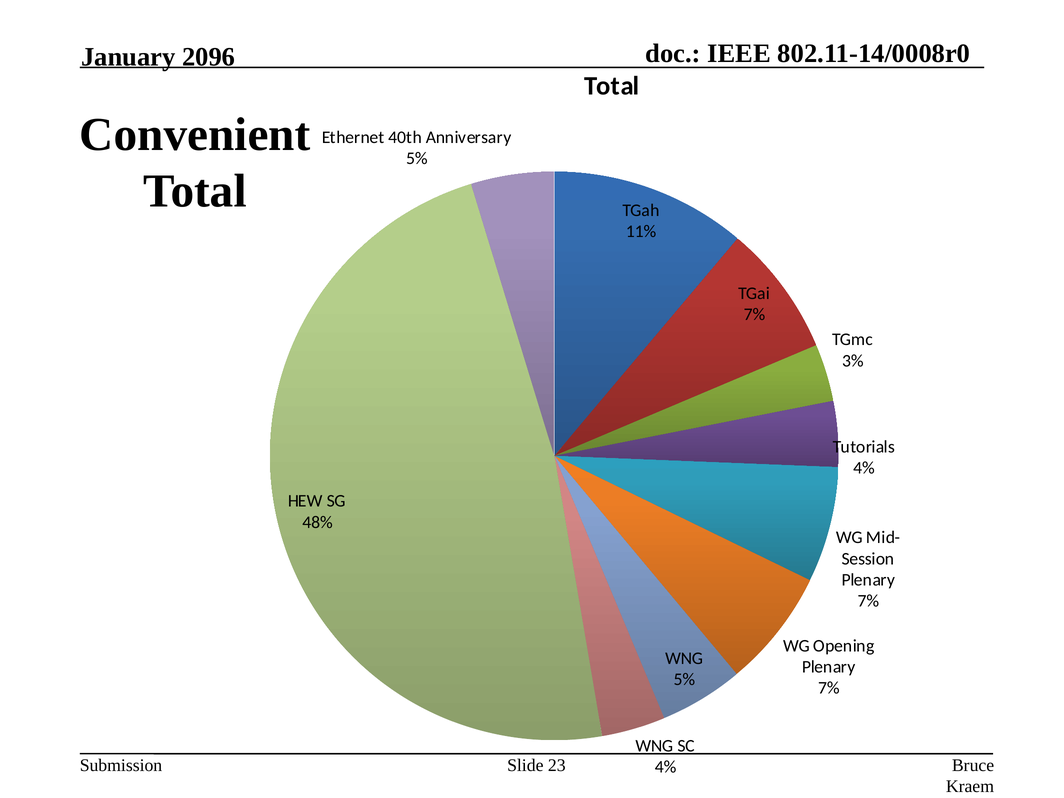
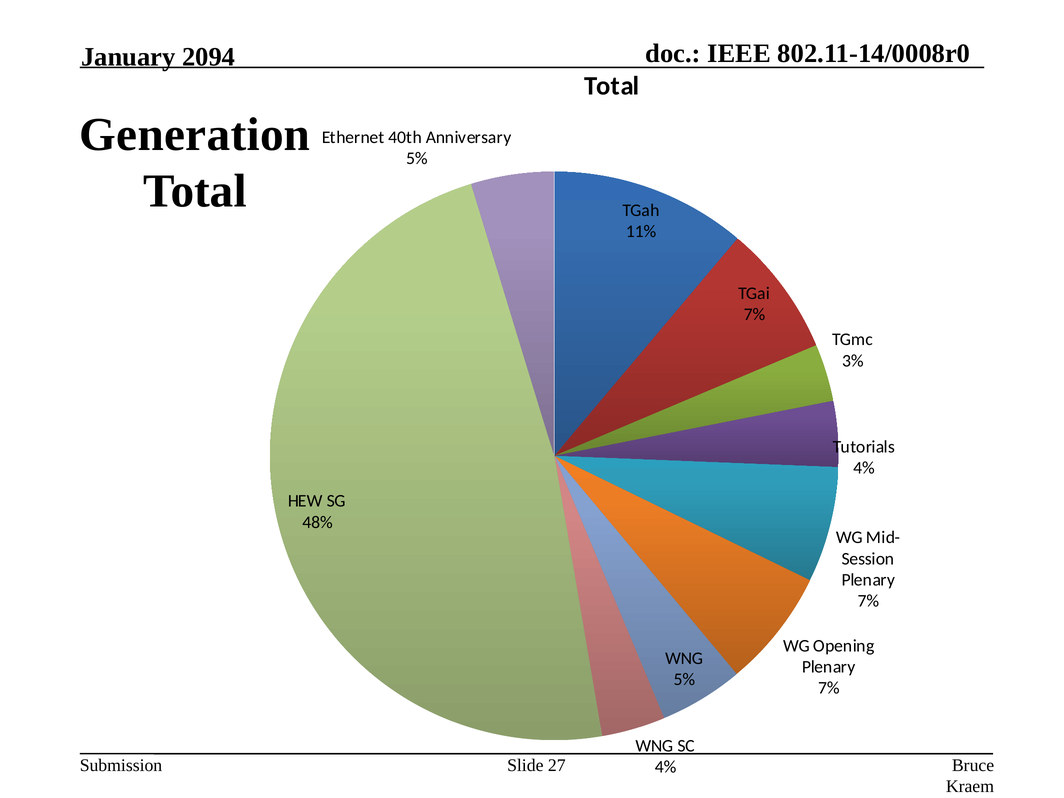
2096: 2096 -> 2094
Convenient: Convenient -> Generation
23: 23 -> 27
